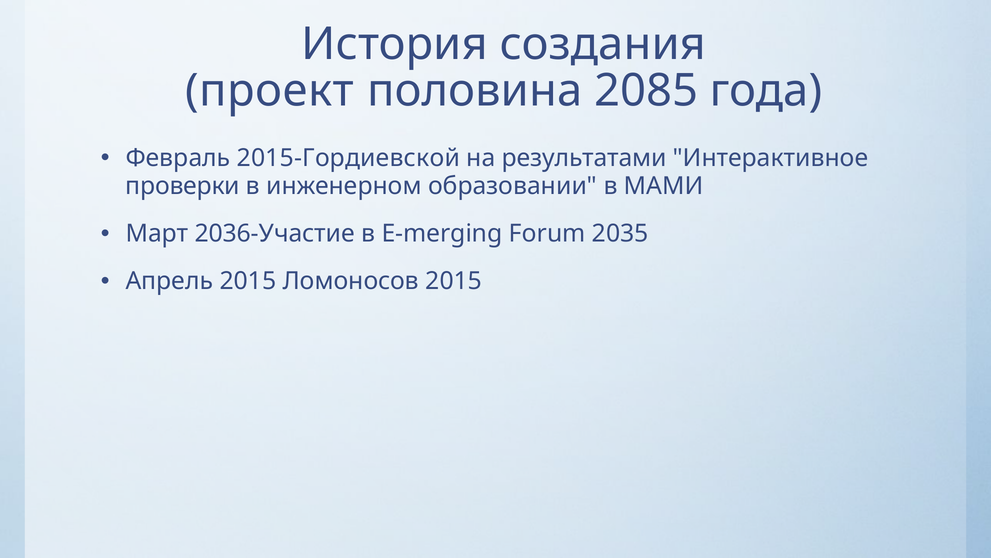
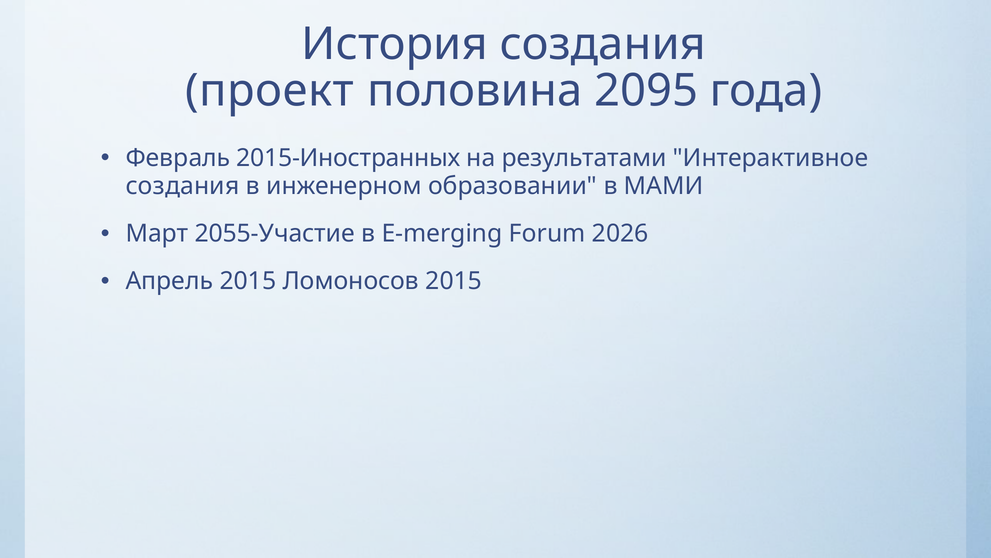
2085: 2085 -> 2095
2015-Гордиевской: 2015-Гордиевской -> 2015-Иностранных
проверки at (183, 186): проверки -> создания
2036-Участие: 2036-Участие -> 2055-Участие
2035: 2035 -> 2026
